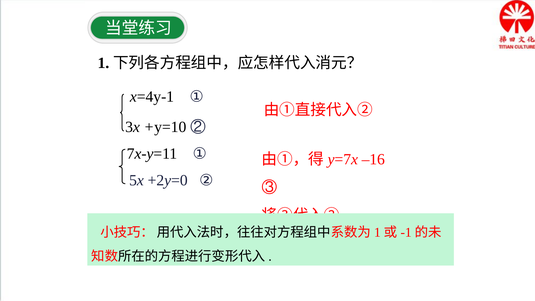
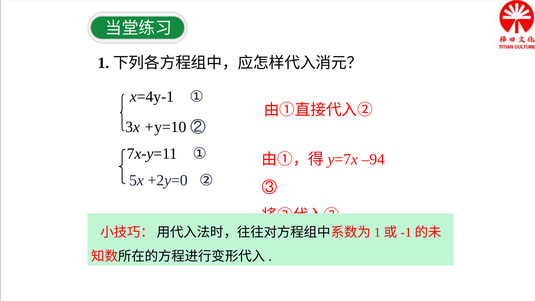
–16: –16 -> –94
